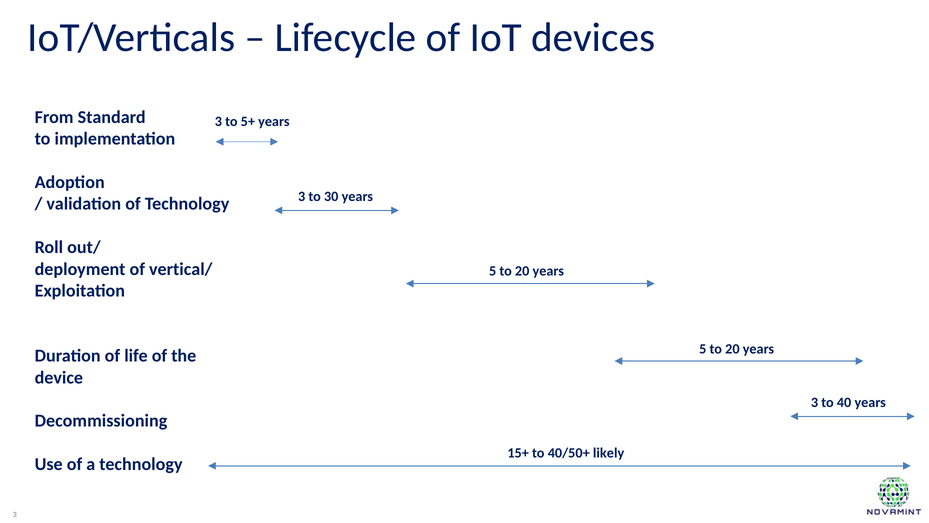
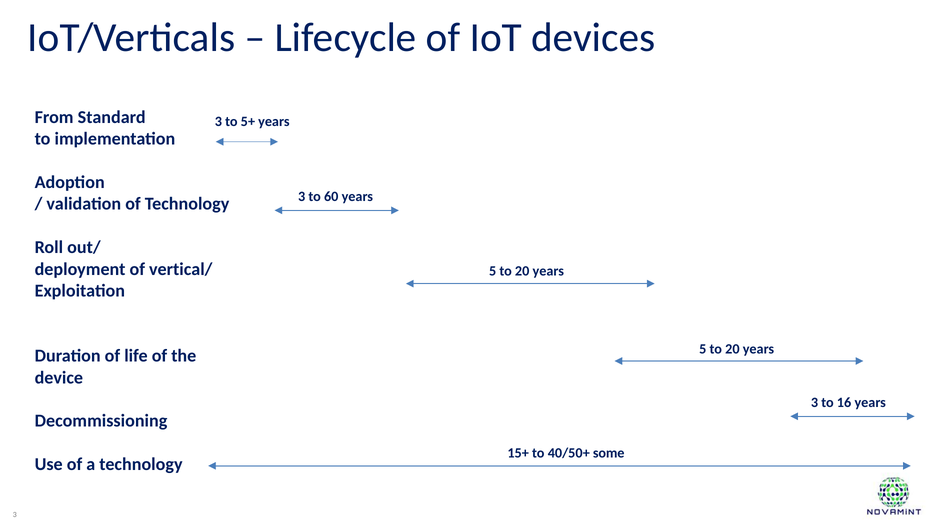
30: 30 -> 60
40: 40 -> 16
likely: likely -> some
